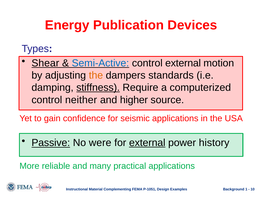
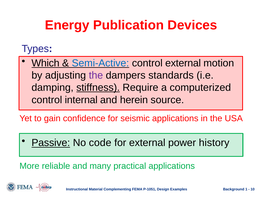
Shear: Shear -> Which
the at (96, 75) colour: orange -> purple
neither: neither -> internal
higher: higher -> herein
were: were -> code
external at (147, 143) underline: present -> none
